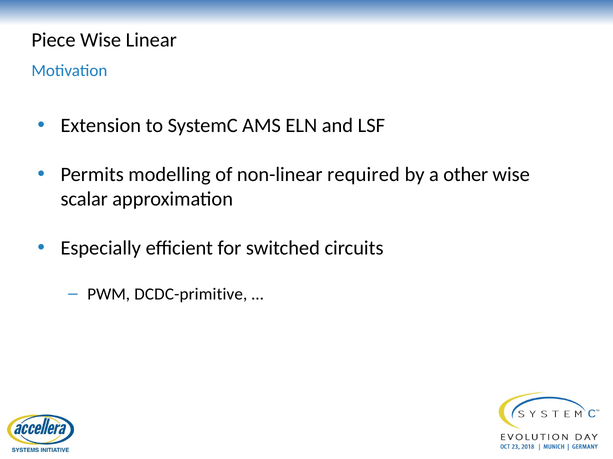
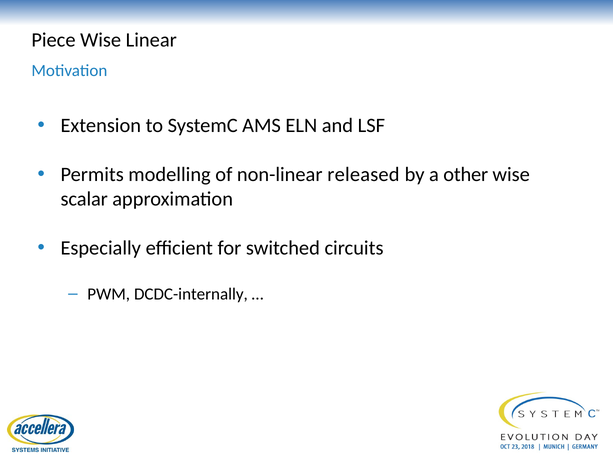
required: required -> released
DCDC-primitive: DCDC-primitive -> DCDC-internally
